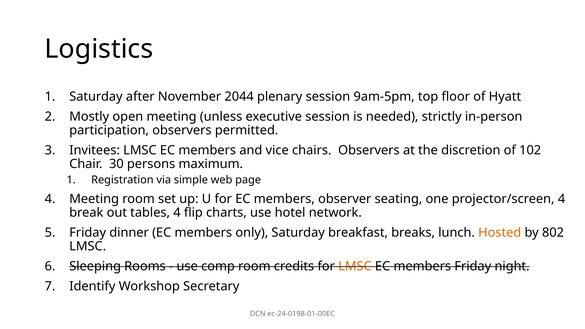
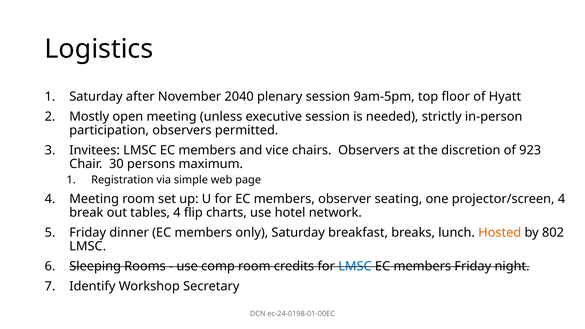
2044: 2044 -> 2040
102: 102 -> 923
LMSC at (355, 266) colour: orange -> blue
